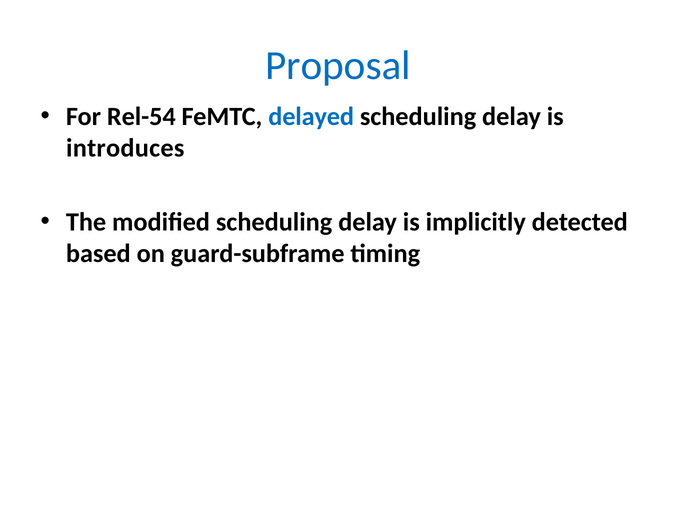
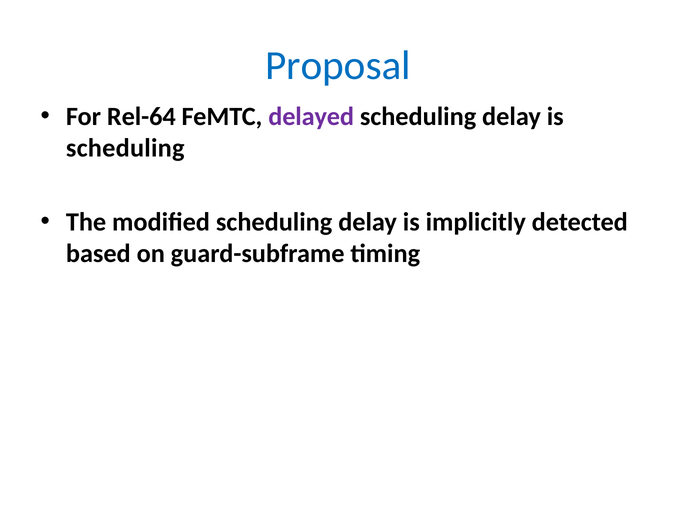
Rel-54: Rel-54 -> Rel-64
delayed colour: blue -> purple
introduces at (125, 148): introduces -> scheduling
